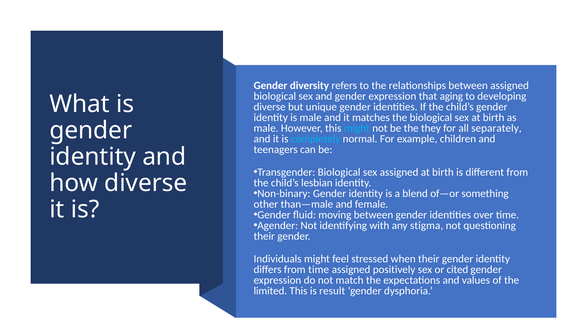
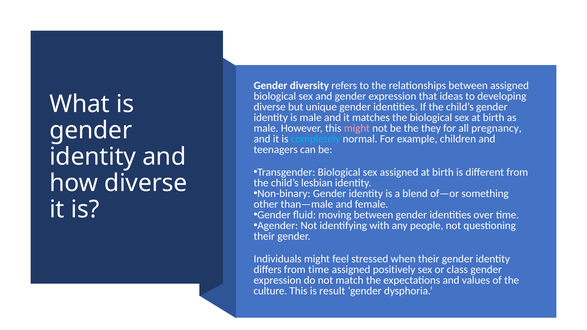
aging: aging -> ideas
might at (357, 128) colour: light blue -> pink
separately: separately -> pregnancy
stigma: stigma -> people
cited: cited -> class
limited: limited -> culture
